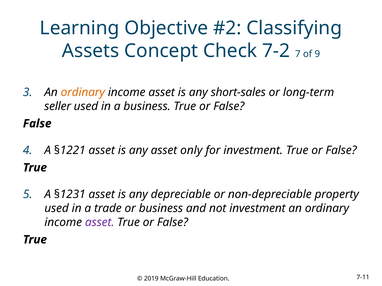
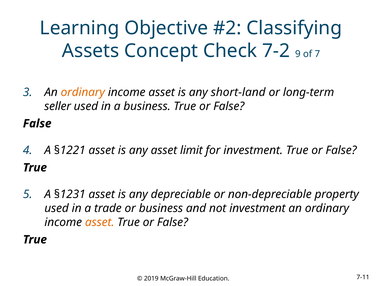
7: 7 -> 9
9: 9 -> 7
short-sales: short-sales -> short-land
only: only -> limit
asset at (100, 223) colour: purple -> orange
